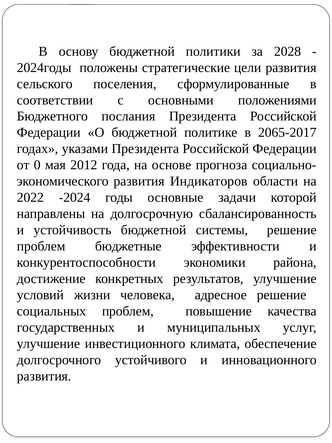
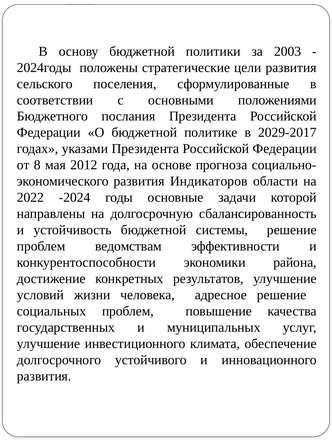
2028: 2028 -> 2003
2065-2017: 2065-2017 -> 2029-2017
0: 0 -> 8
бюджетные: бюджетные -> ведомствам
